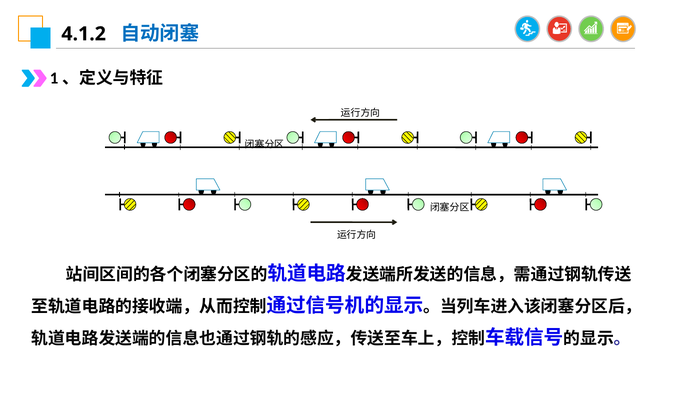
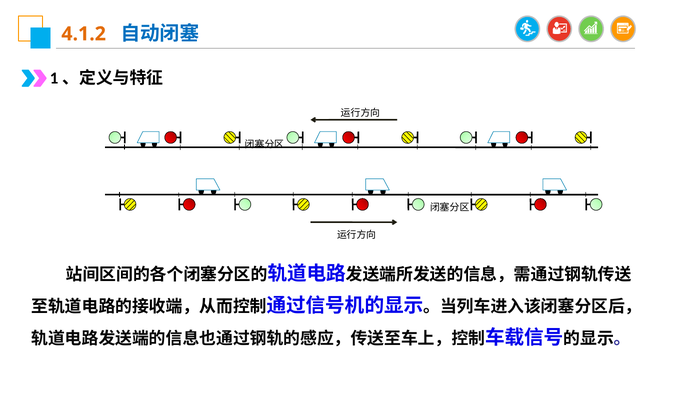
4.1.2 colour: black -> orange
